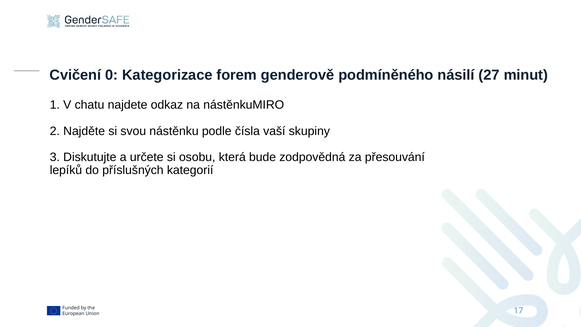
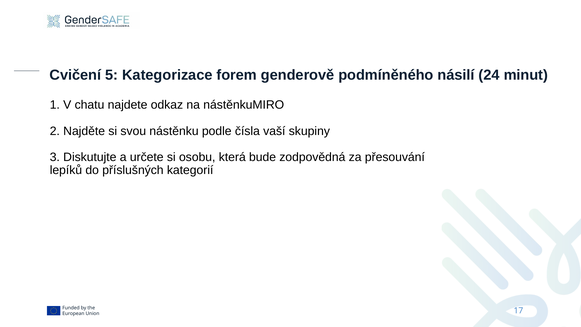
0: 0 -> 5
27: 27 -> 24
